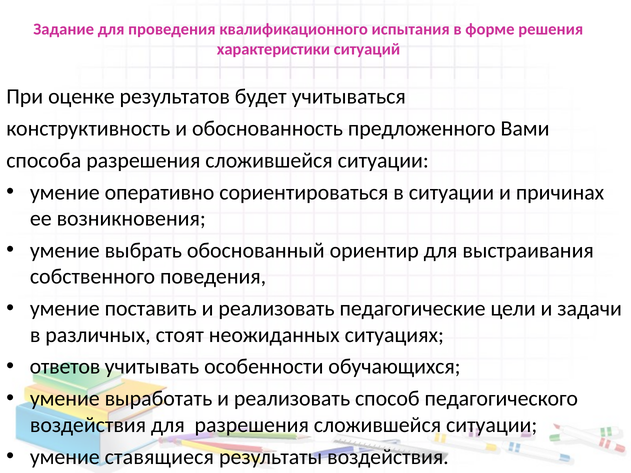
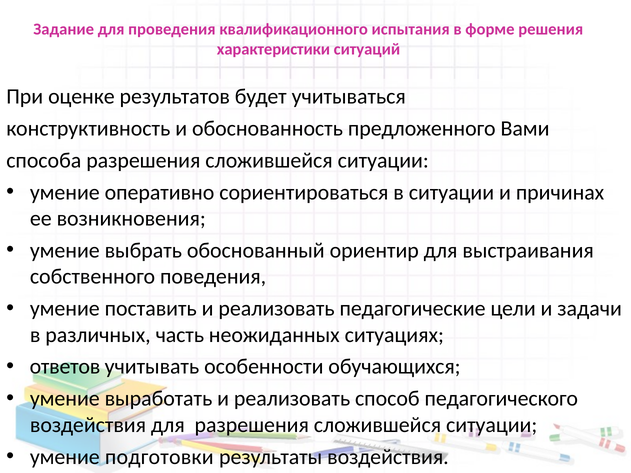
стоят: стоят -> часть
ставящиеся: ставящиеся -> подготовки
